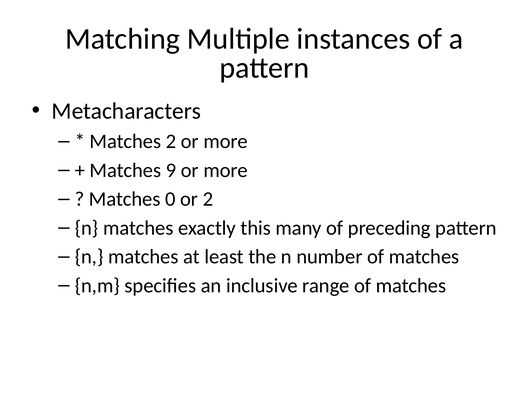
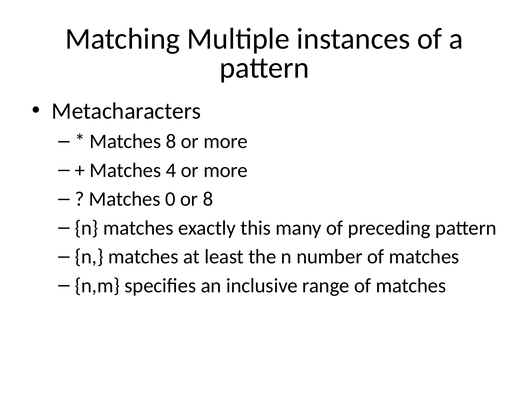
Matches 2: 2 -> 8
9: 9 -> 4
or 2: 2 -> 8
